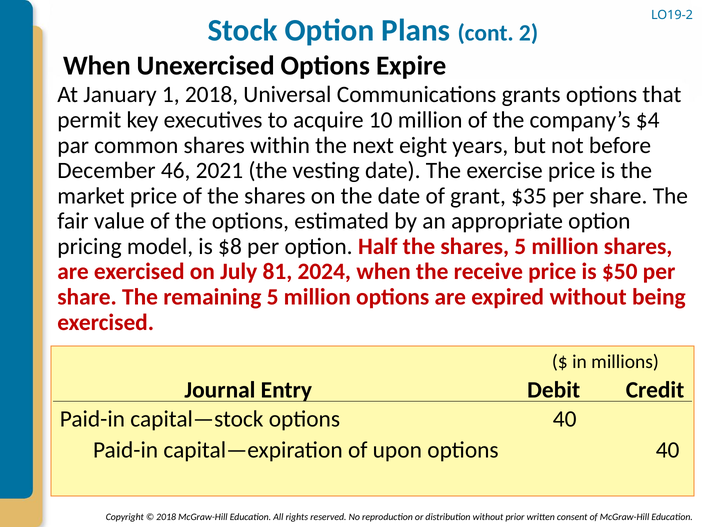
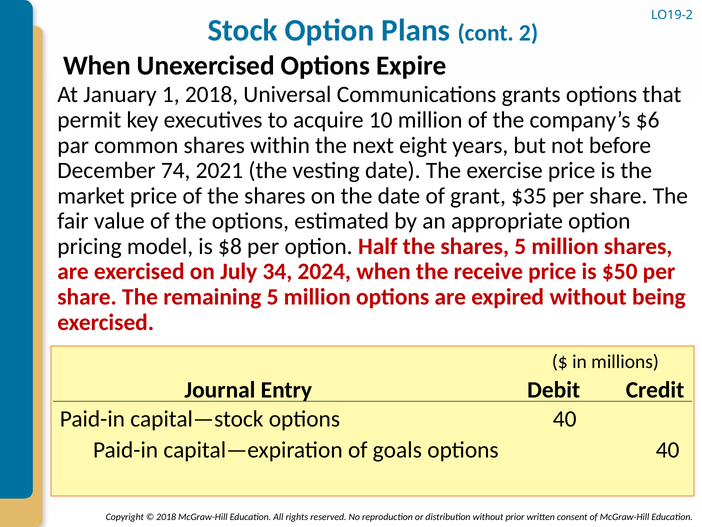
$4: $4 -> $6
46: 46 -> 74
81: 81 -> 34
upon: upon -> goals
